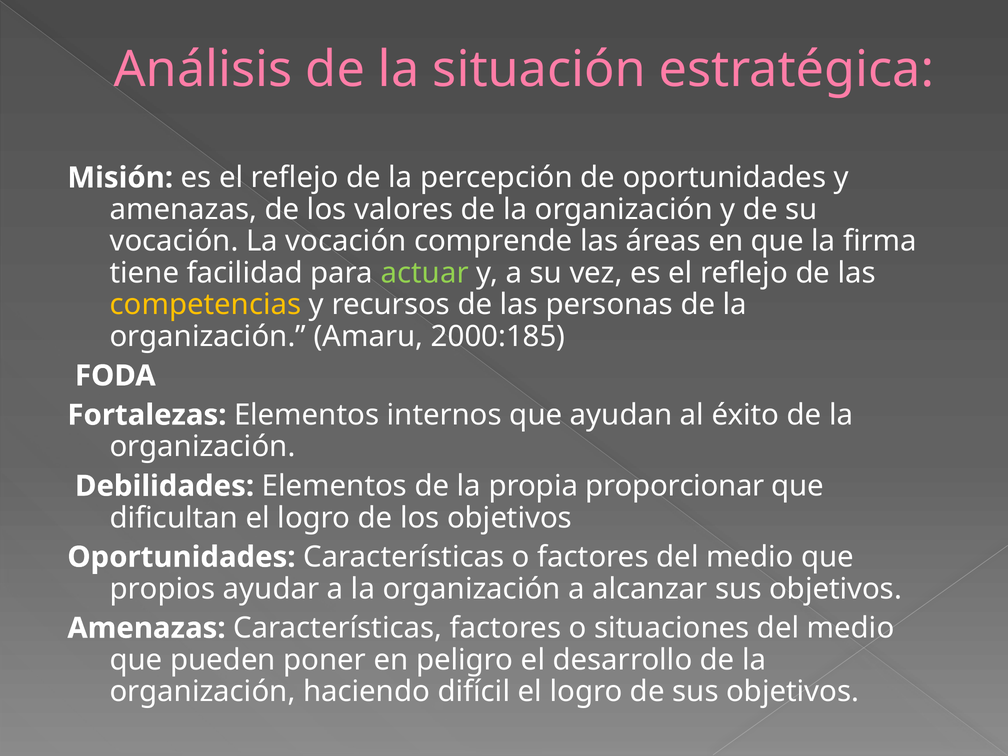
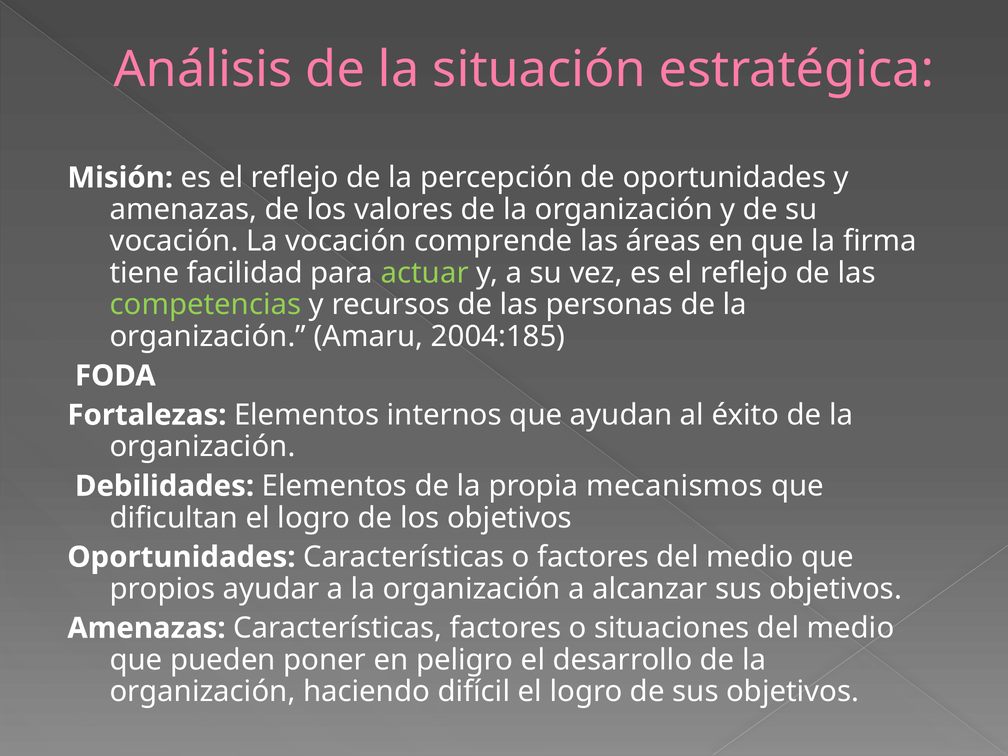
competencias colour: yellow -> light green
2000:185: 2000:185 -> 2004:185
proporcionar: proporcionar -> mecanismos
